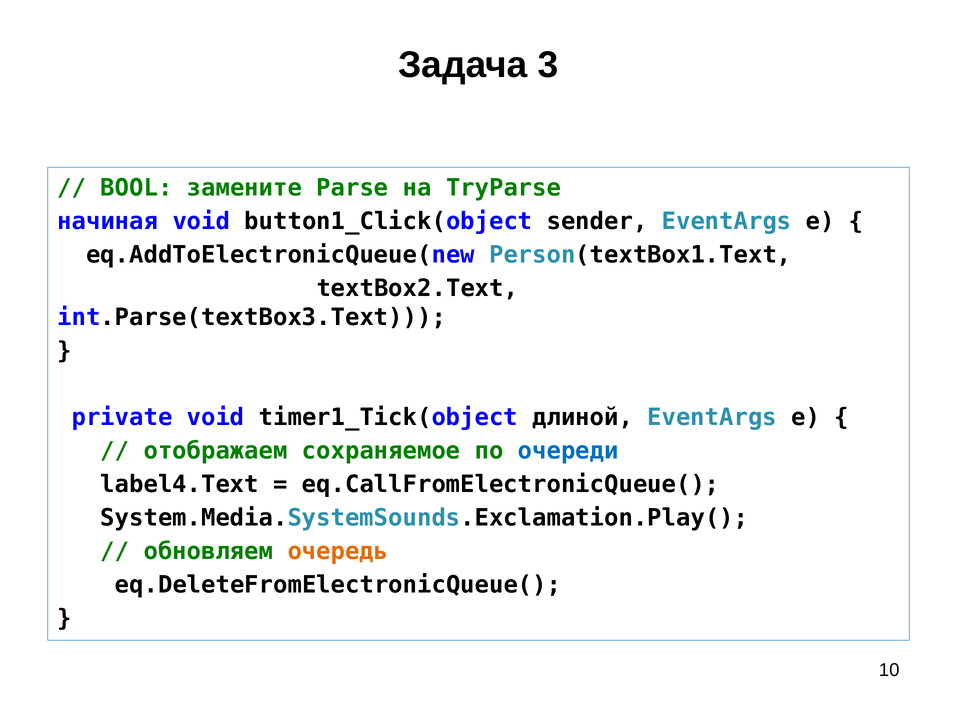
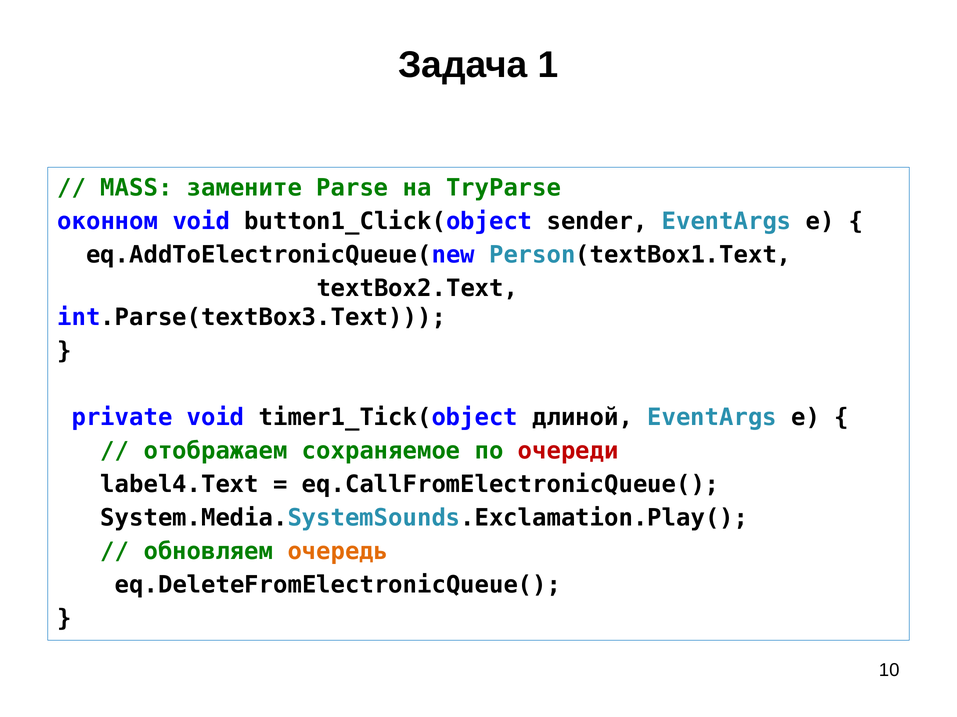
3: 3 -> 1
BOOL: BOOL -> MASS
начиная: начиная -> оконном
очереди colour: blue -> red
